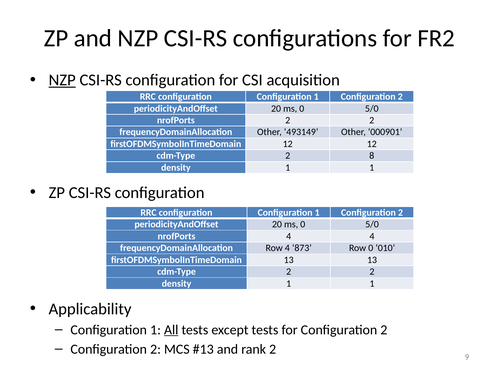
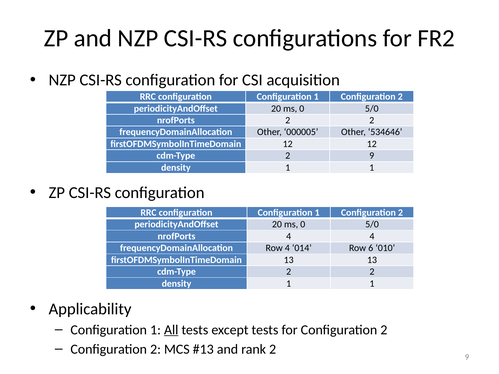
NZP at (62, 80) underline: present -> none
493149: 493149 -> 000005
000901: 000901 -> 534646
cdm-Type 2 8: 8 -> 9
873: 873 -> 014
Row 0: 0 -> 6
